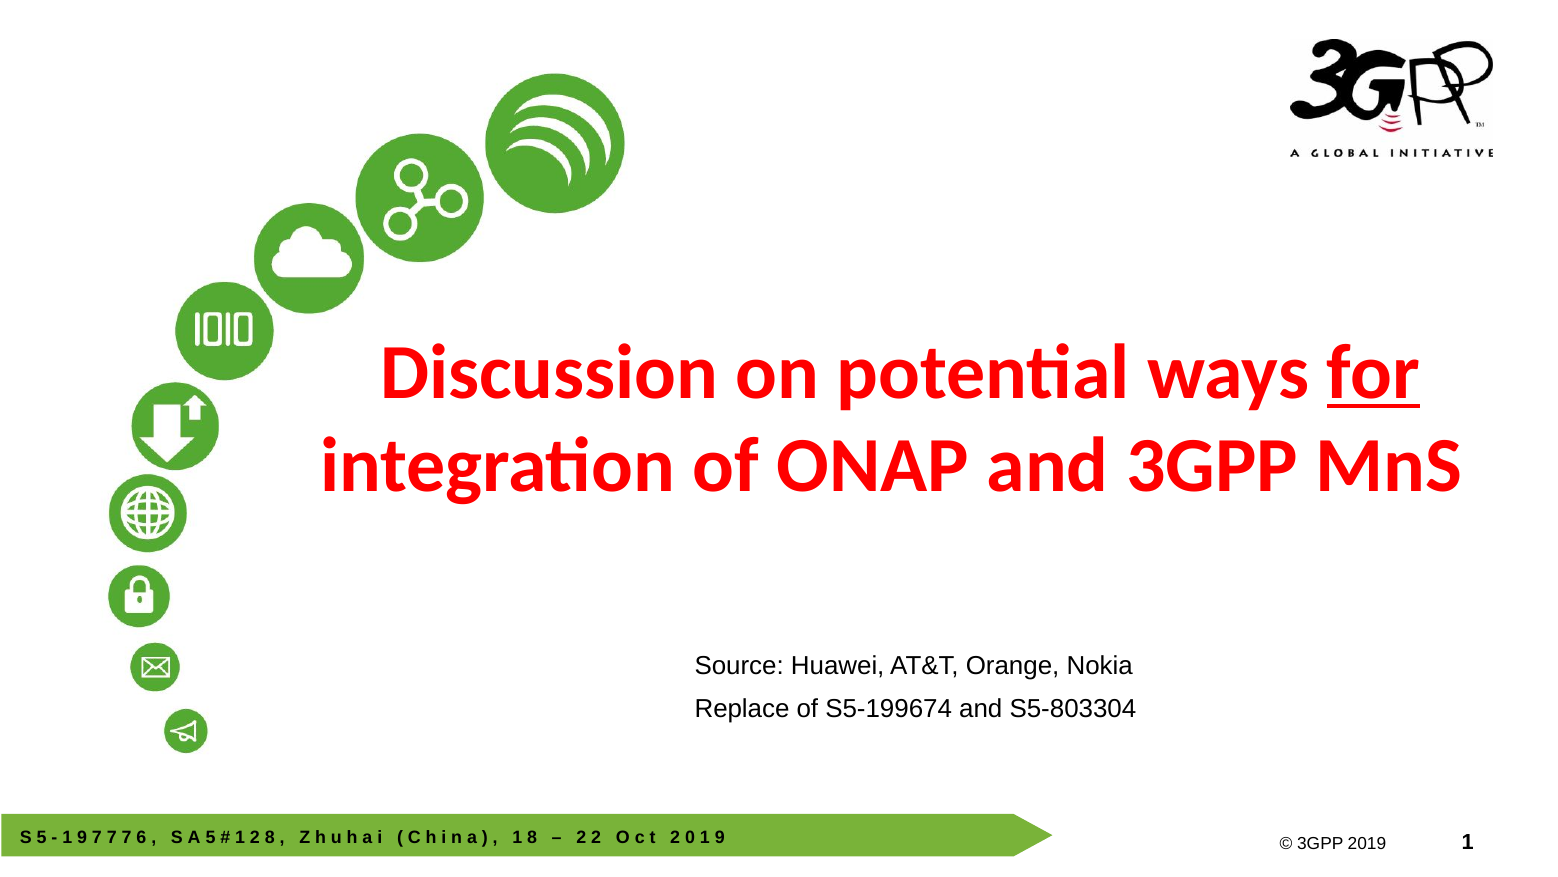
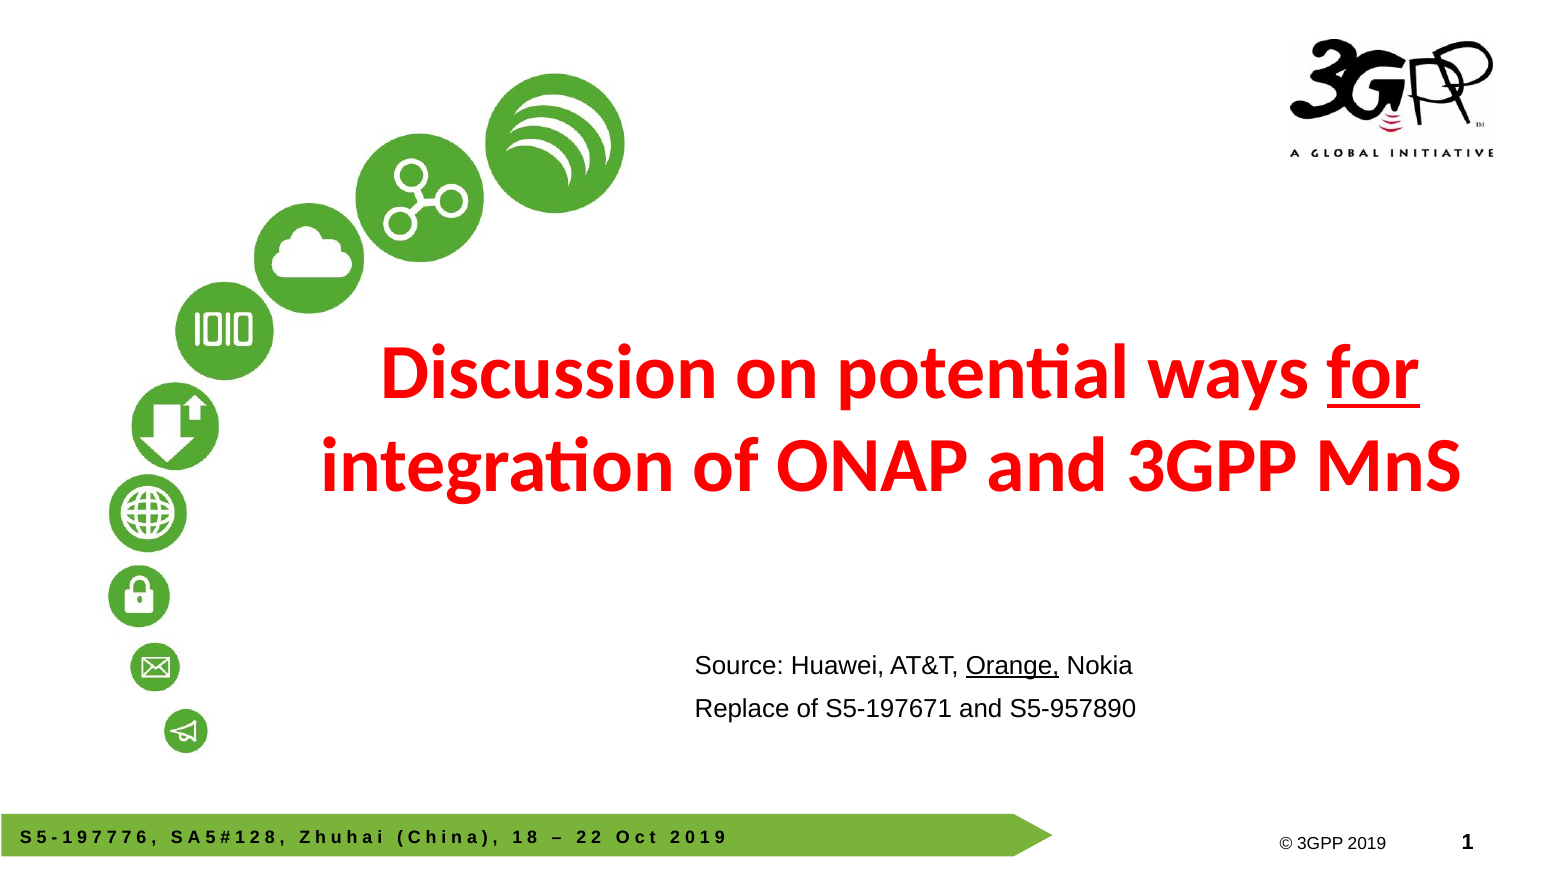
Orange underline: none -> present
S5-199674: S5-199674 -> S5-197671
S5-803304: S5-803304 -> S5-957890
